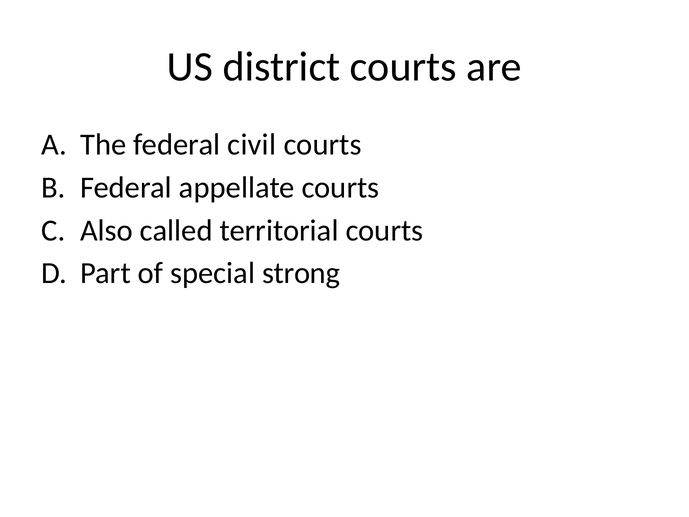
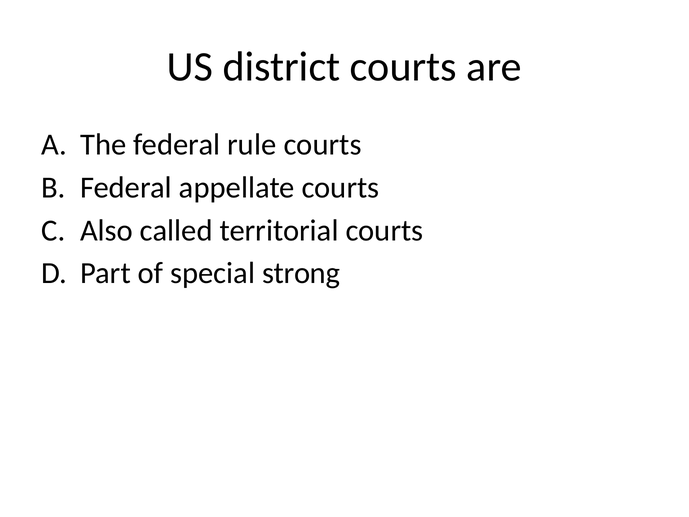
civil: civil -> rule
